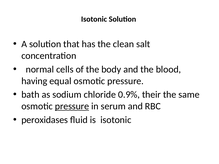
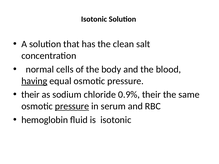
having underline: none -> present
bath at (30, 95): bath -> their
peroxidases: peroxidases -> hemoglobin
